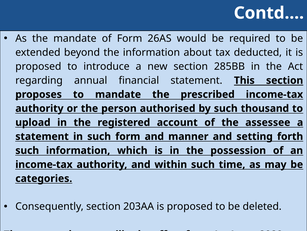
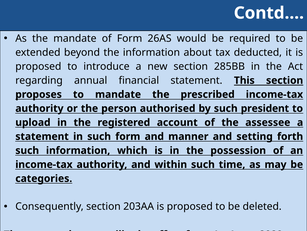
thousand: thousand -> president
